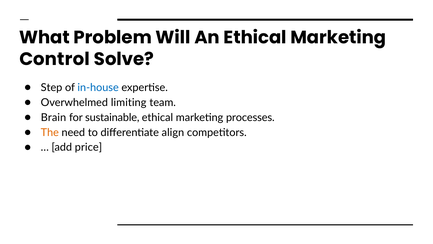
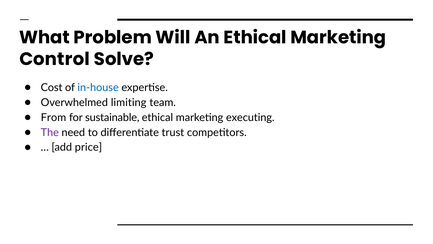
Step: Step -> Cost
Brain: Brain -> From
processes: processes -> executing
The colour: orange -> purple
align: align -> trust
